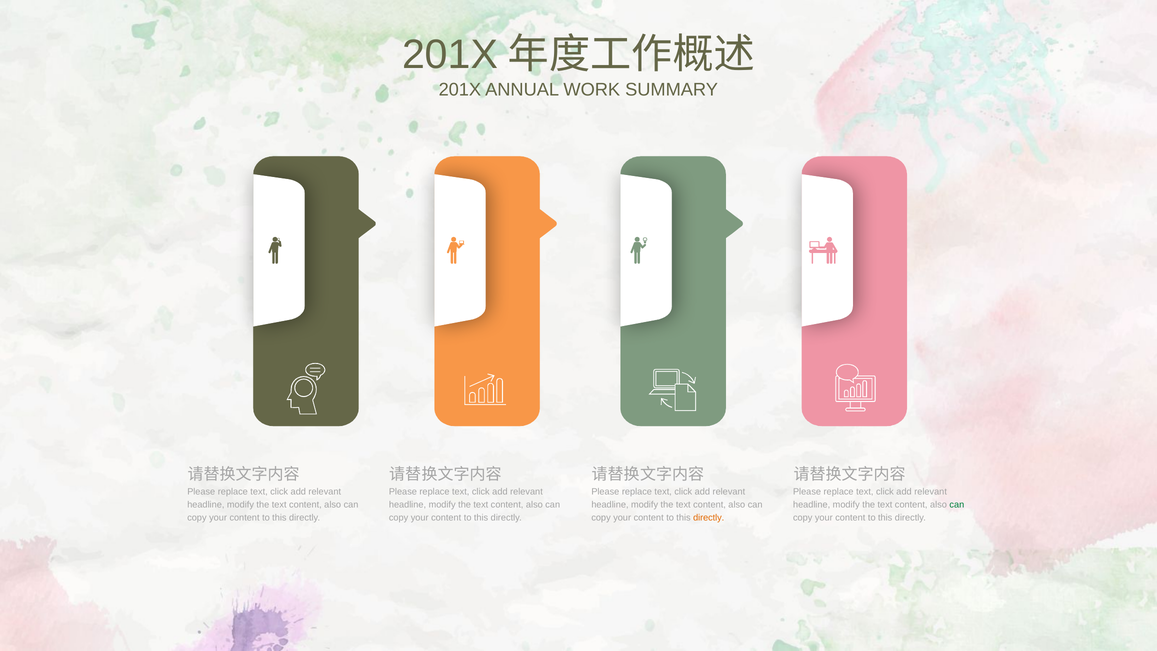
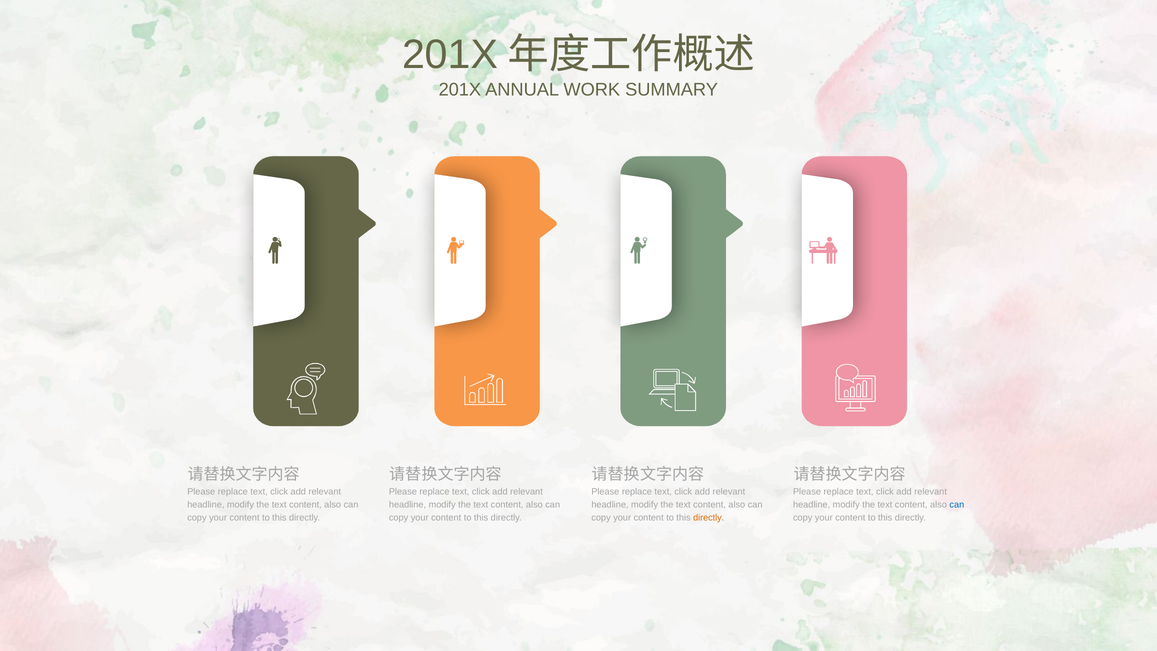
can at (957, 504) colour: green -> blue
